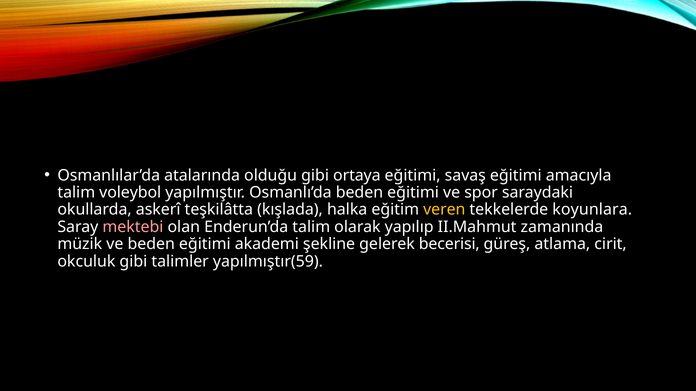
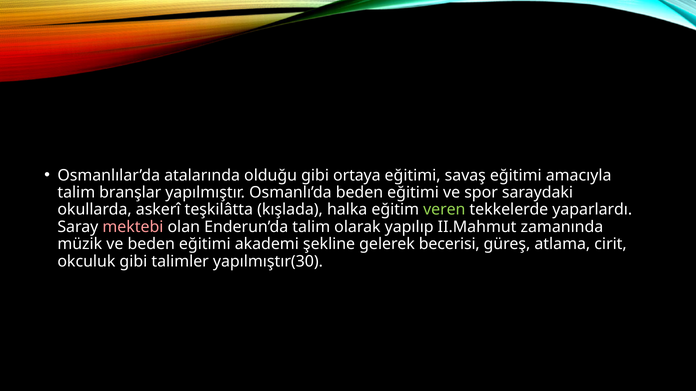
voleybol: voleybol -> branşlar
veren colour: yellow -> light green
koyunlara: koyunlara -> yaparlardı
yapılmıştır(59: yapılmıştır(59 -> yapılmıştır(30
